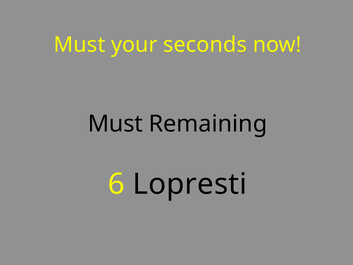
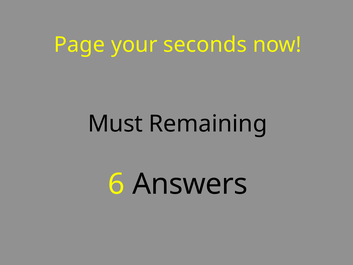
Must at (79, 45): Must -> Page
Lopresti: Lopresti -> Answers
